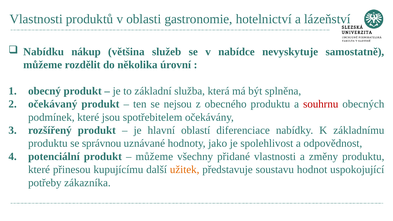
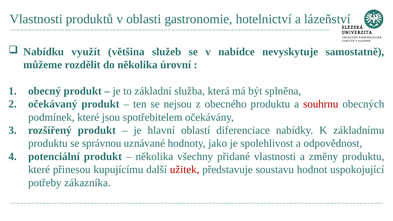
nákup: nákup -> využít
můžeme at (154, 157): můžeme -> několika
užitek colour: orange -> red
